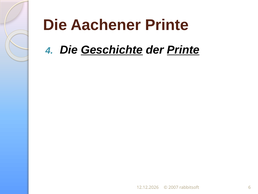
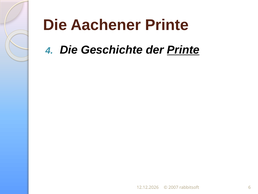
Geschichte underline: present -> none
